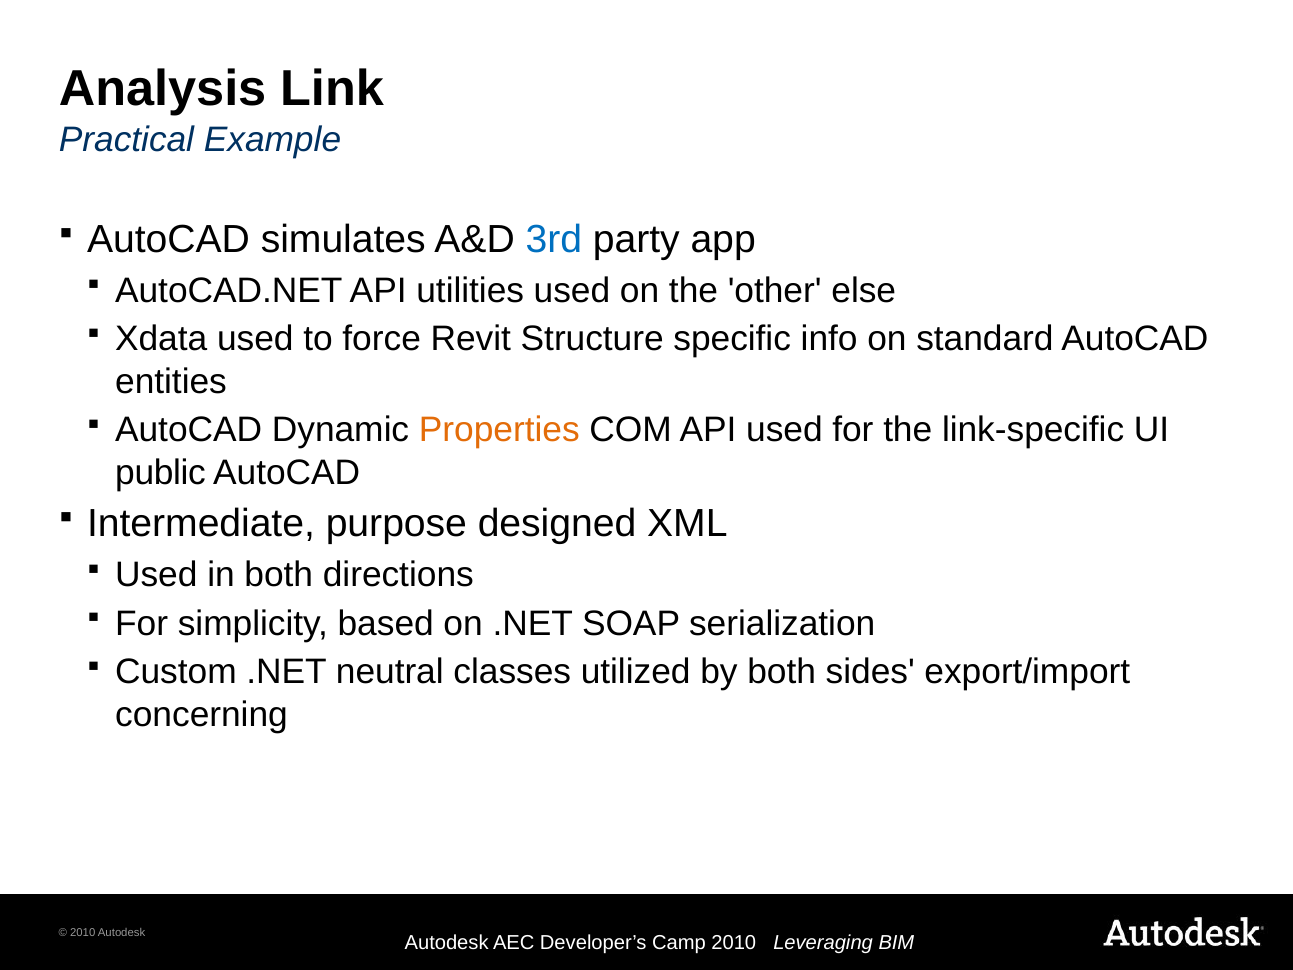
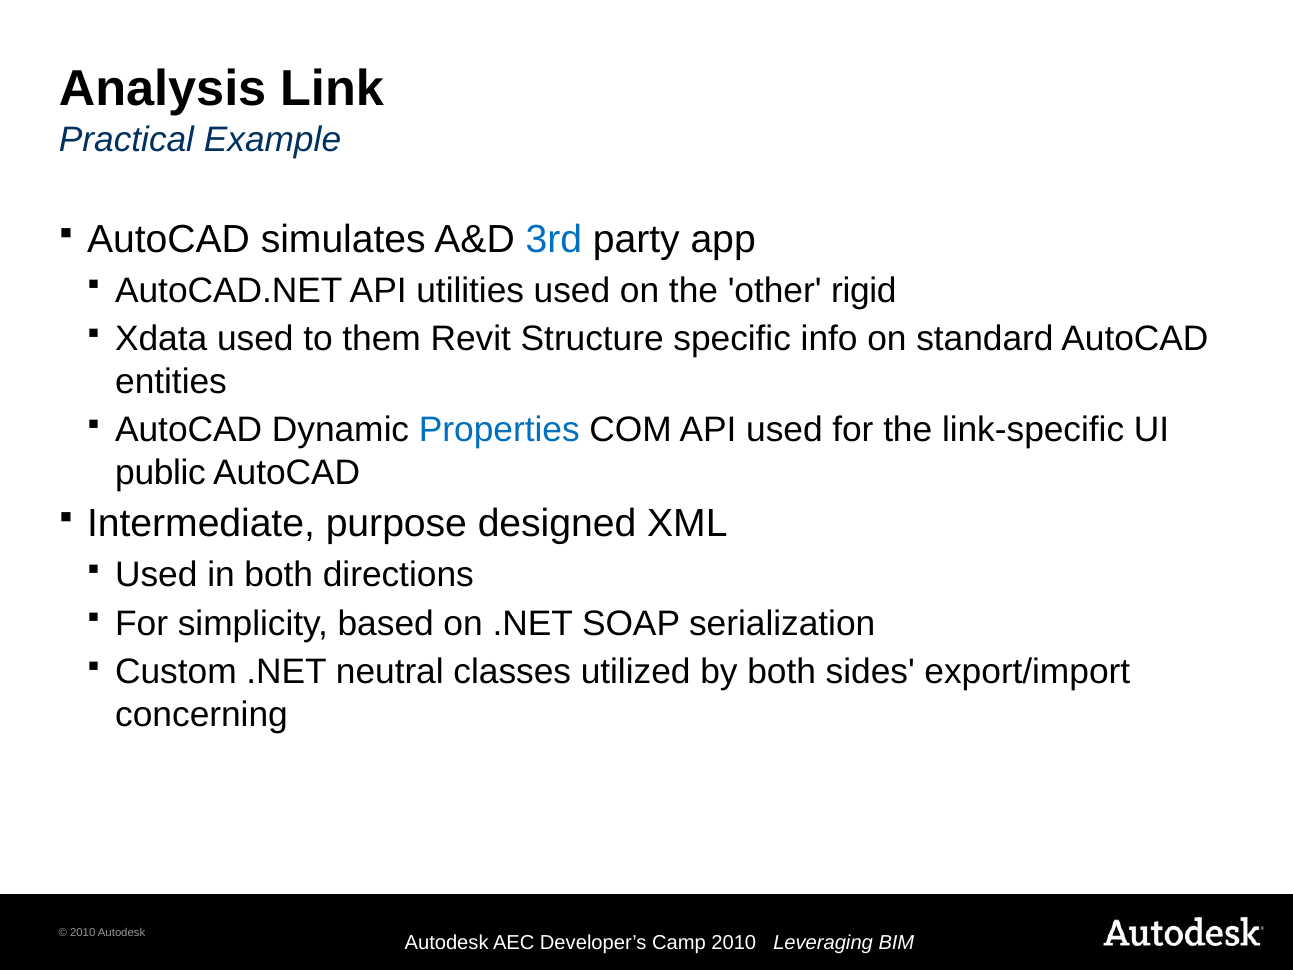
else: else -> rigid
force: force -> them
Properties colour: orange -> blue
